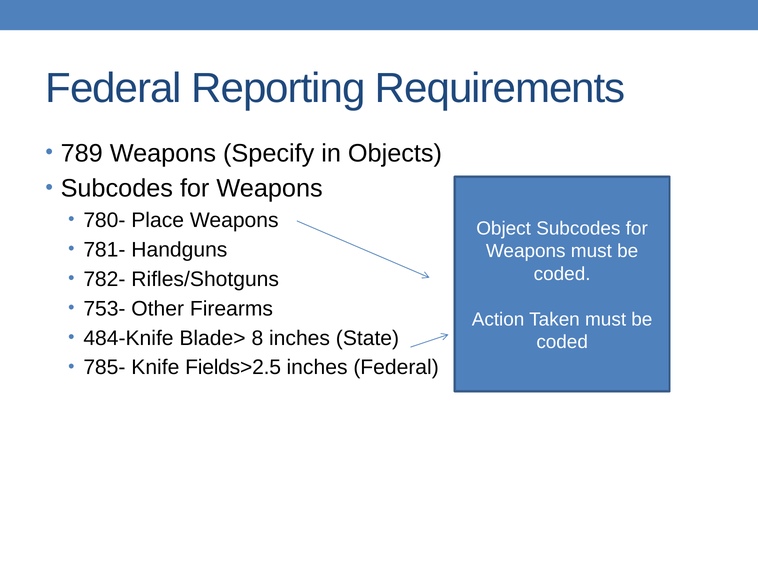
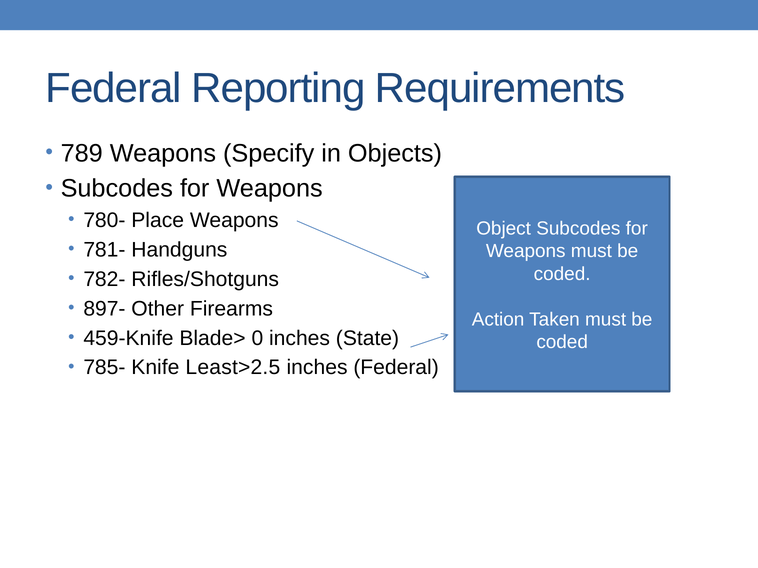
753-: 753- -> 897-
484-Knife: 484-Knife -> 459-Knife
8: 8 -> 0
Fields>2.5: Fields>2.5 -> Least>2.5
